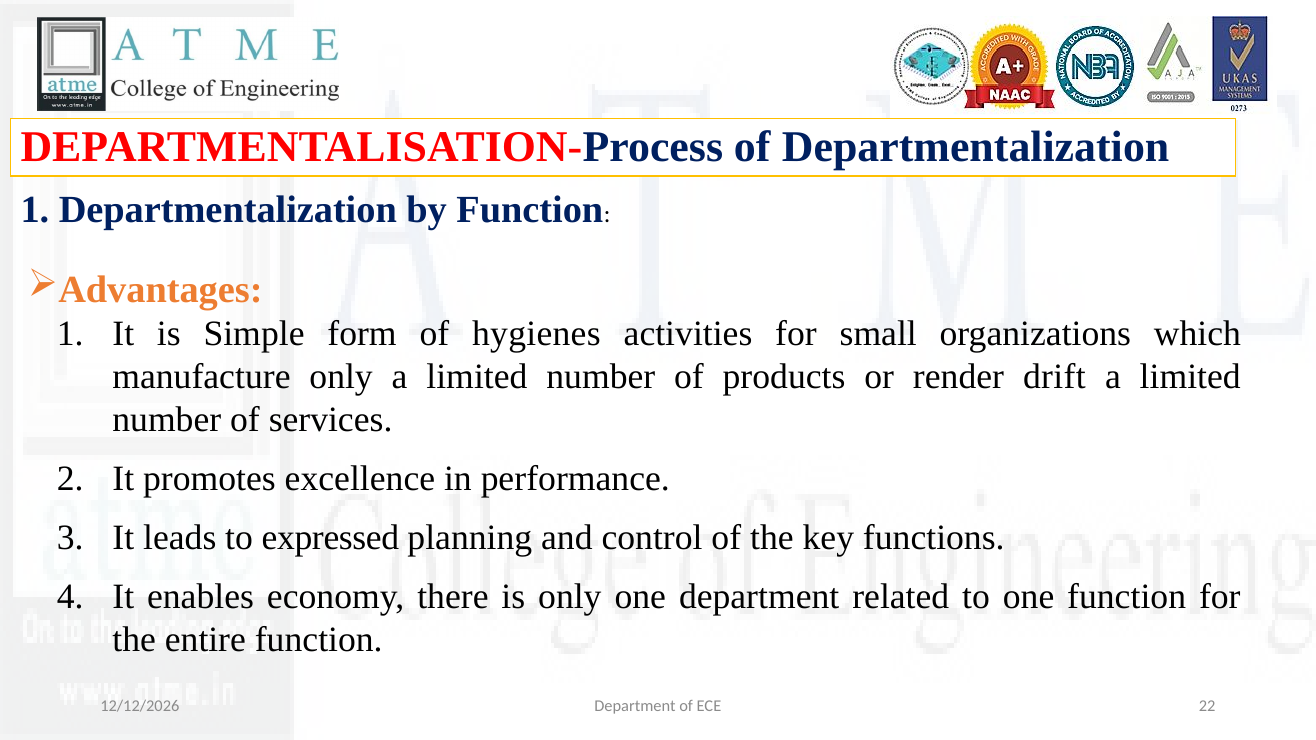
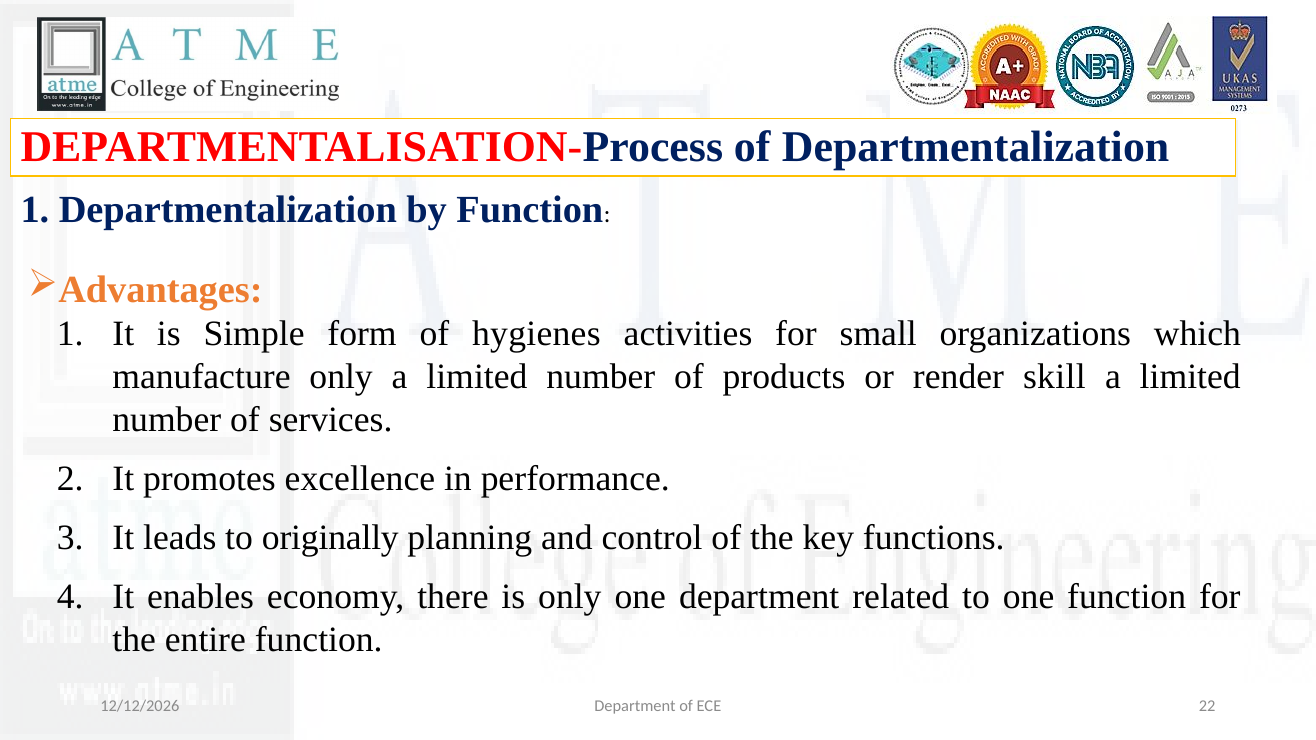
drift: drift -> skill
expressed: expressed -> originally
